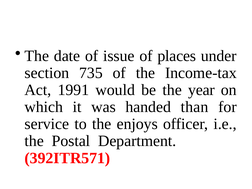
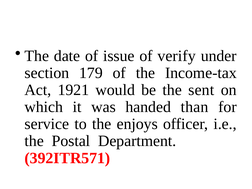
places: places -> verify
735: 735 -> 179
1991: 1991 -> 1921
year: year -> sent
